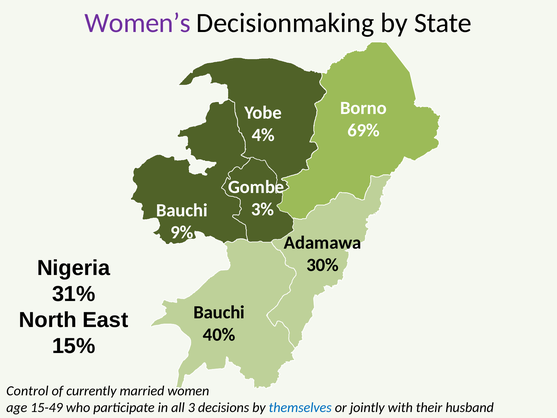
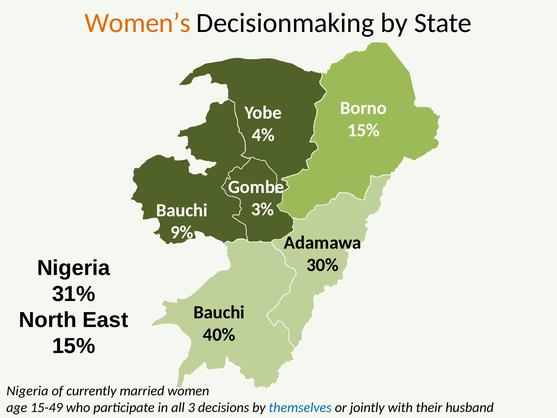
Women’s colour: purple -> orange
69% at (363, 130): 69% -> 15%
Control at (27, 391): Control -> Nigeria
